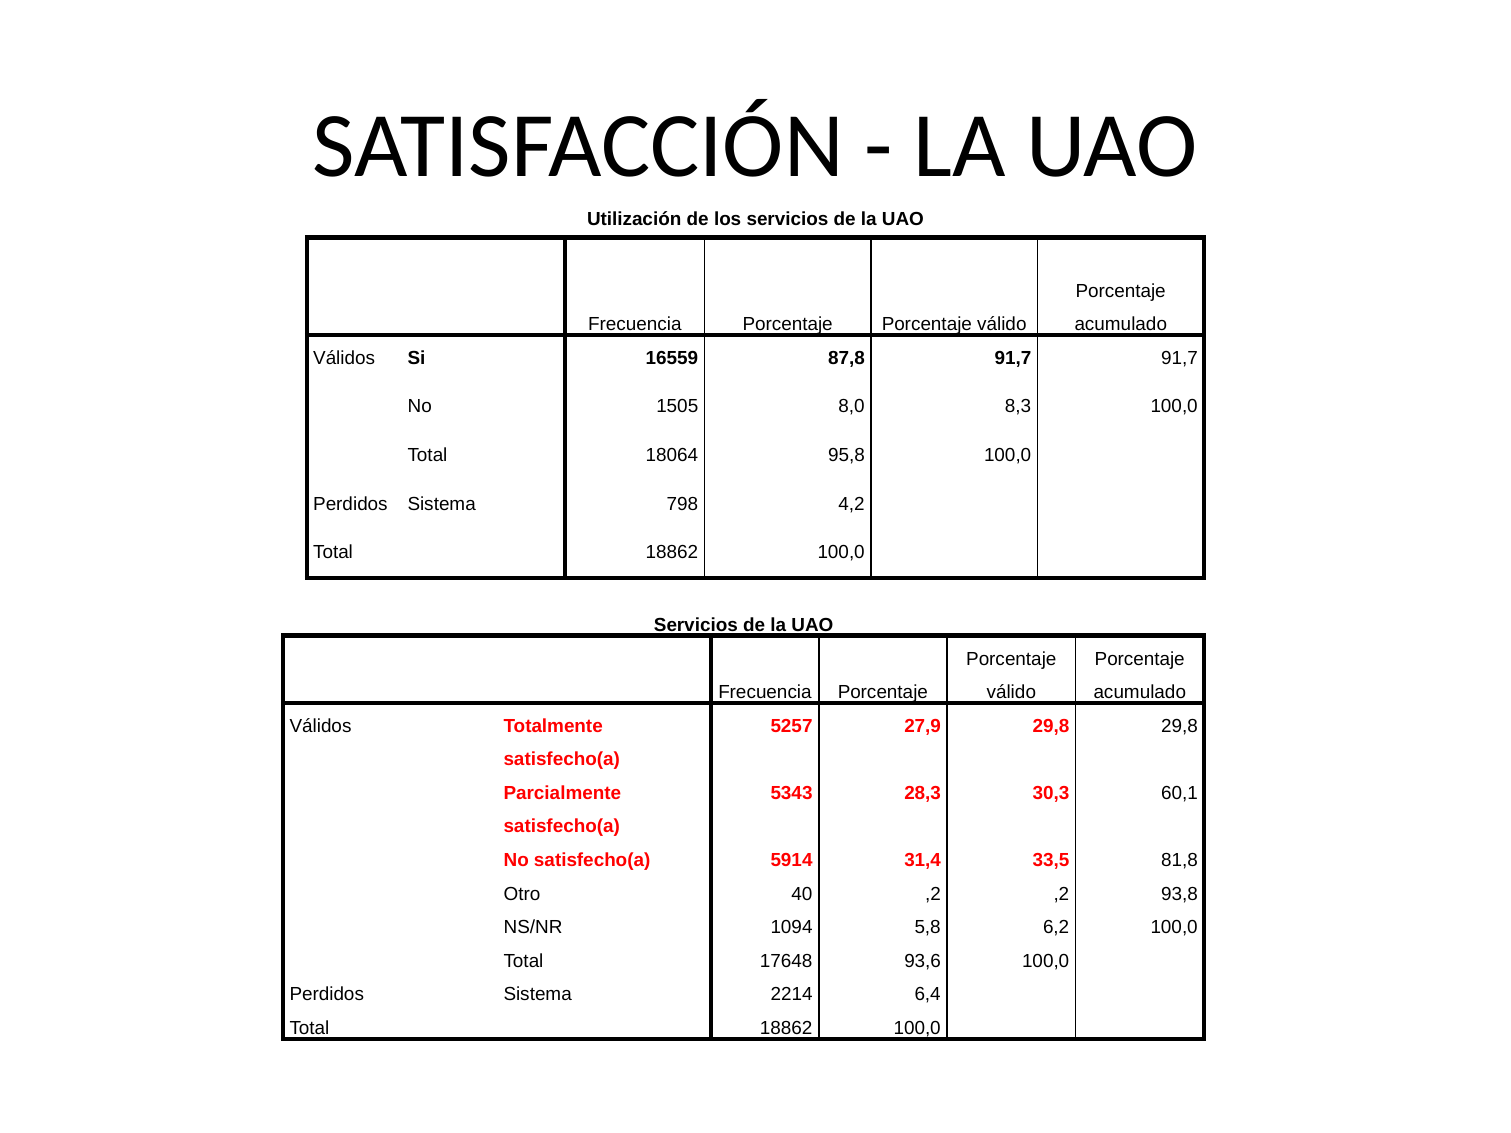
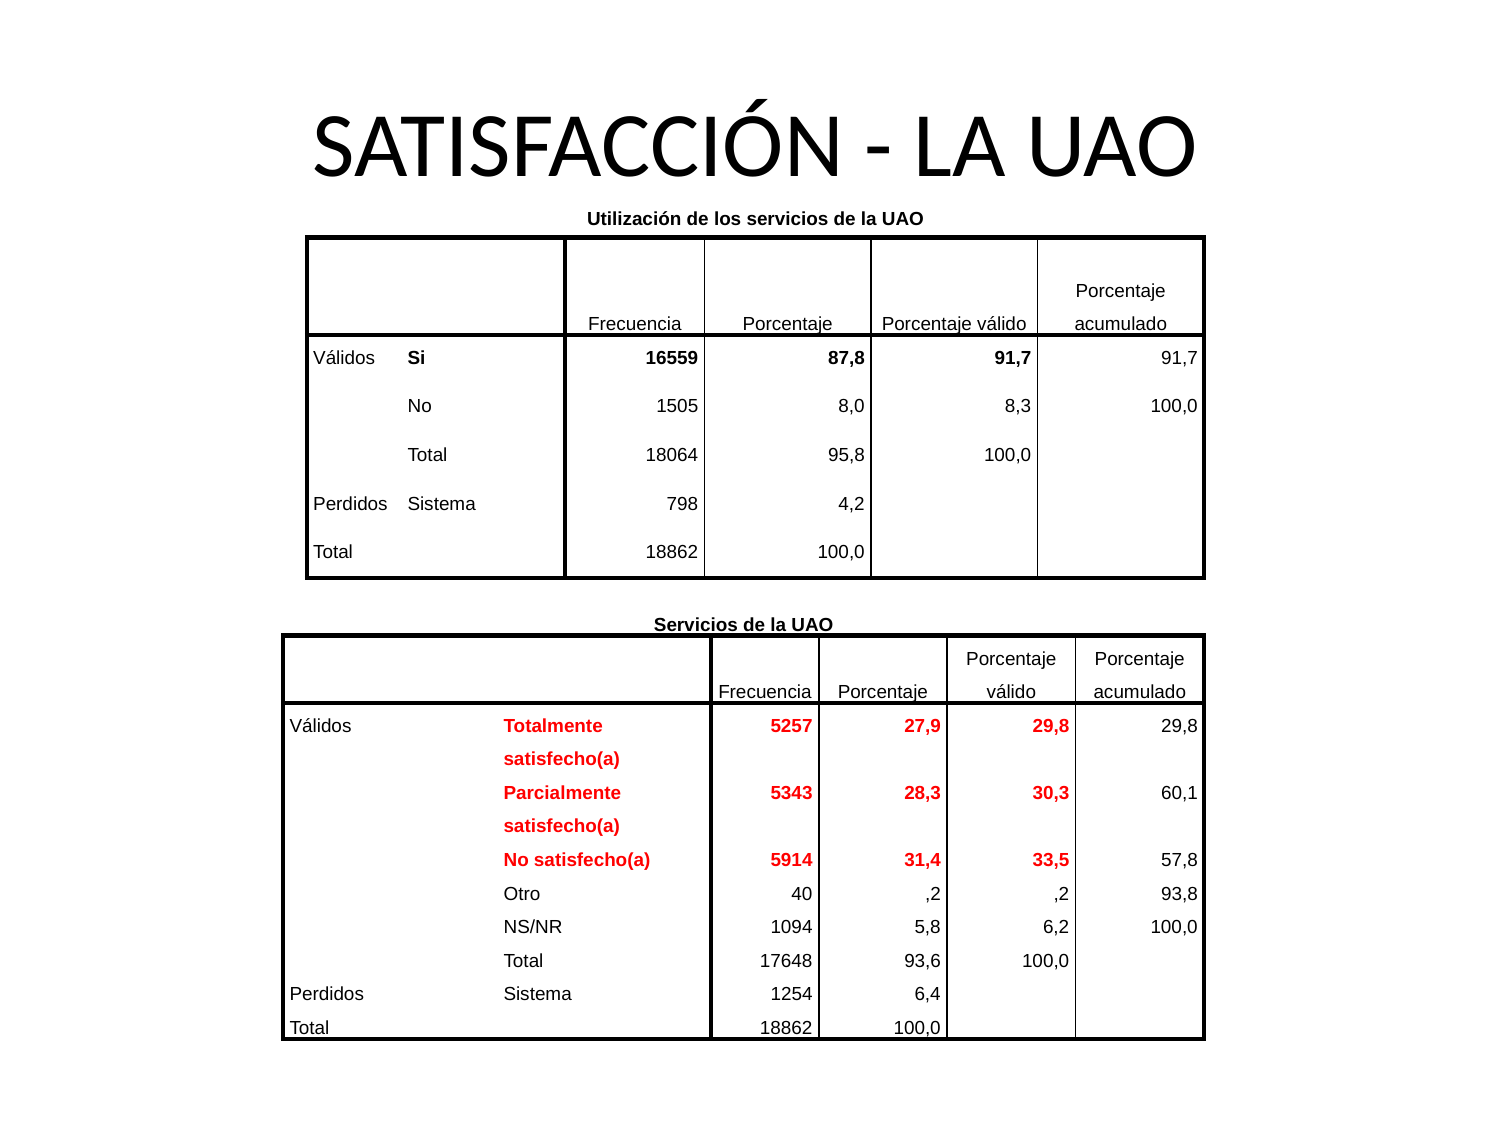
81,8: 81,8 -> 57,8
2214: 2214 -> 1254
